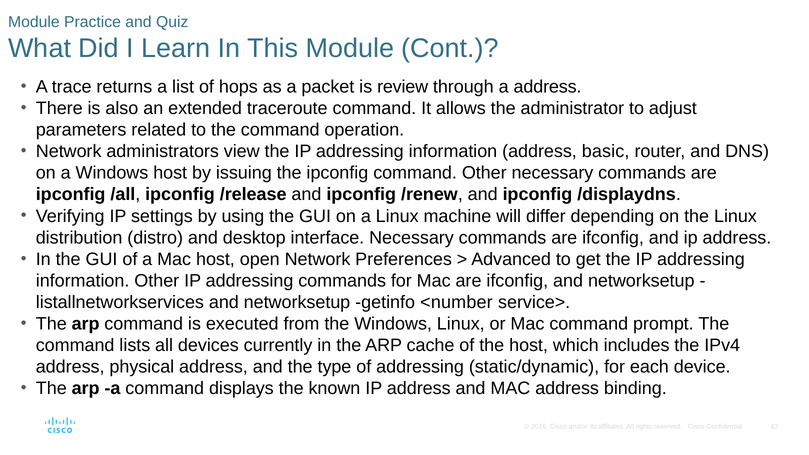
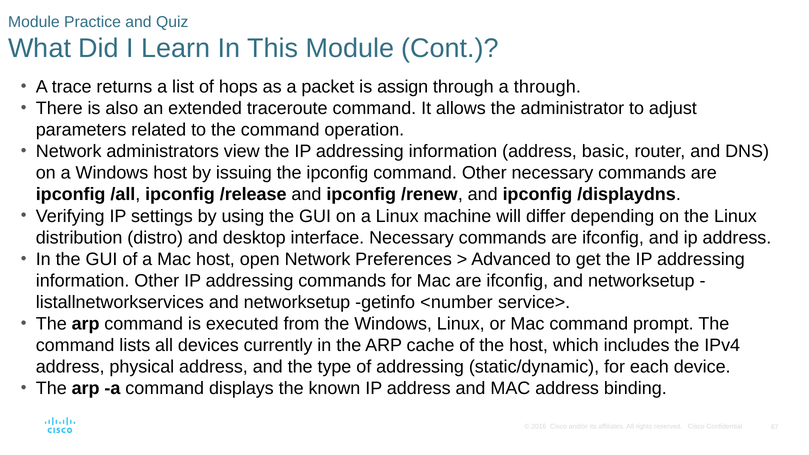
review: review -> assign
a address: address -> through
